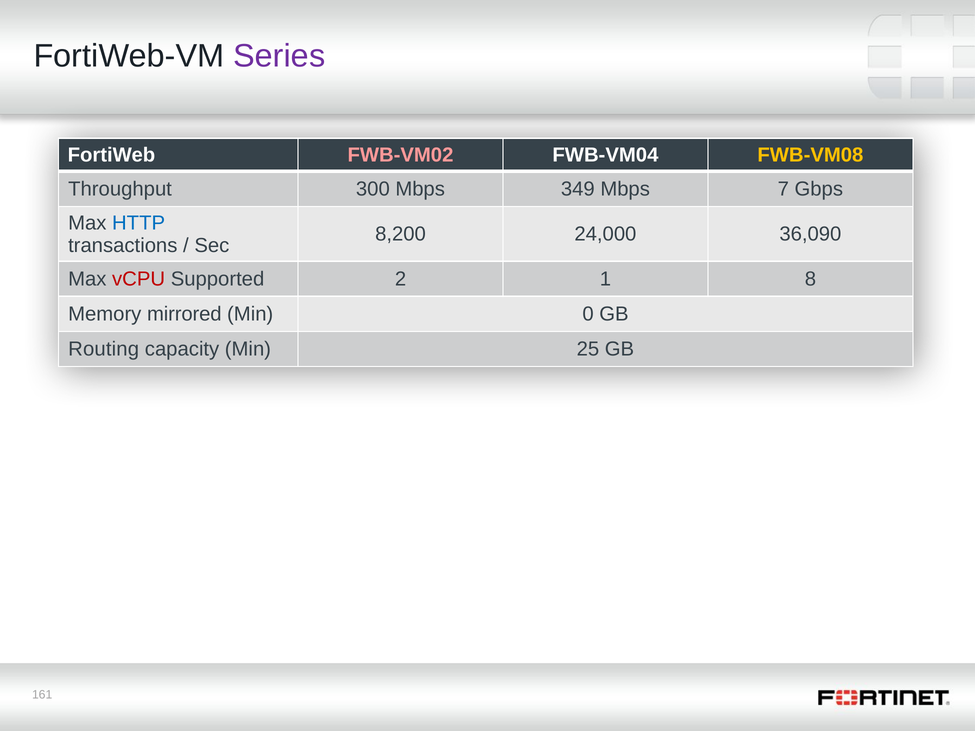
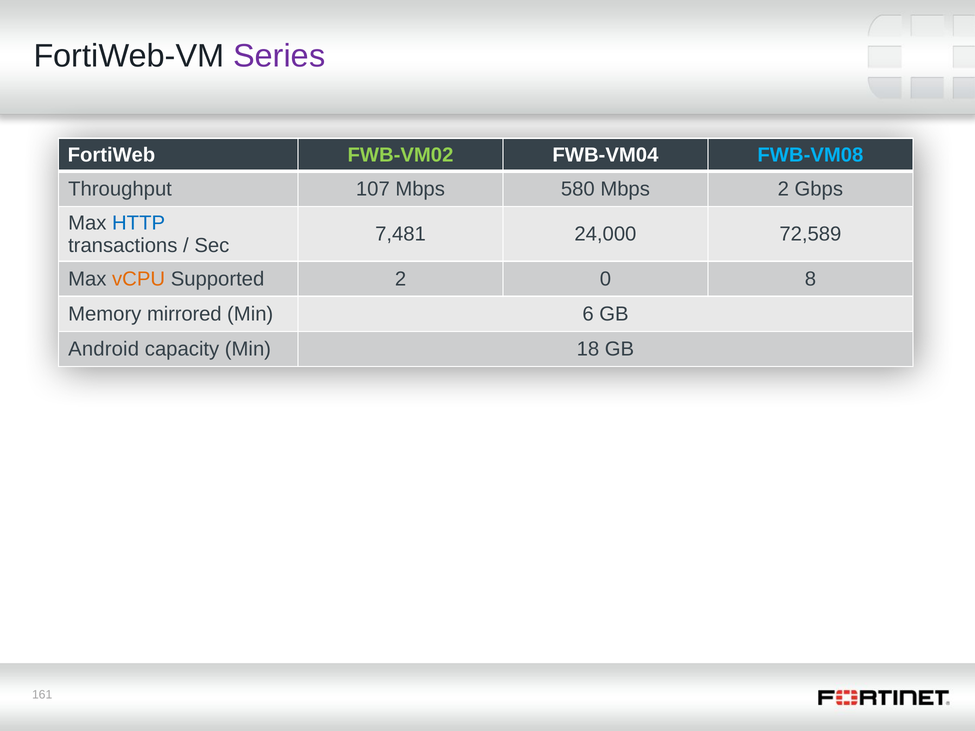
FWB-VM02 colour: pink -> light green
FWB-VM08 colour: yellow -> light blue
300: 300 -> 107
349: 349 -> 580
Mbps 7: 7 -> 2
8,200: 8,200 -> 7,481
36,090: 36,090 -> 72,589
vCPU colour: red -> orange
1: 1 -> 0
0: 0 -> 6
Routing: Routing -> Android
25: 25 -> 18
